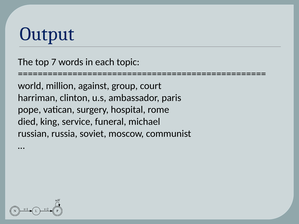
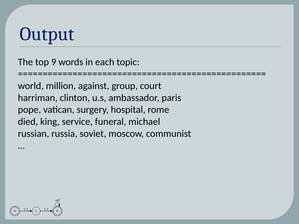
7: 7 -> 9
